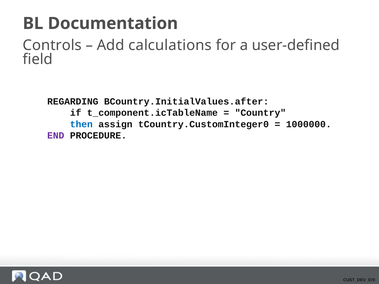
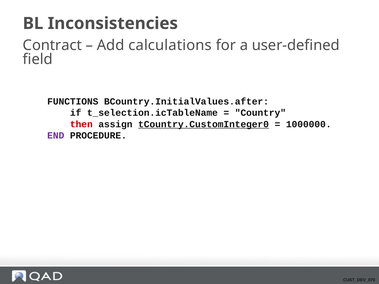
Documentation: Documentation -> Inconsistencies
Controls: Controls -> Contract
REGARDING: REGARDING -> FUNCTIONS
t_component.icTableName: t_component.icTableName -> t_selection.icTableName
then colour: blue -> red
tCountry.CustomInteger0 underline: none -> present
